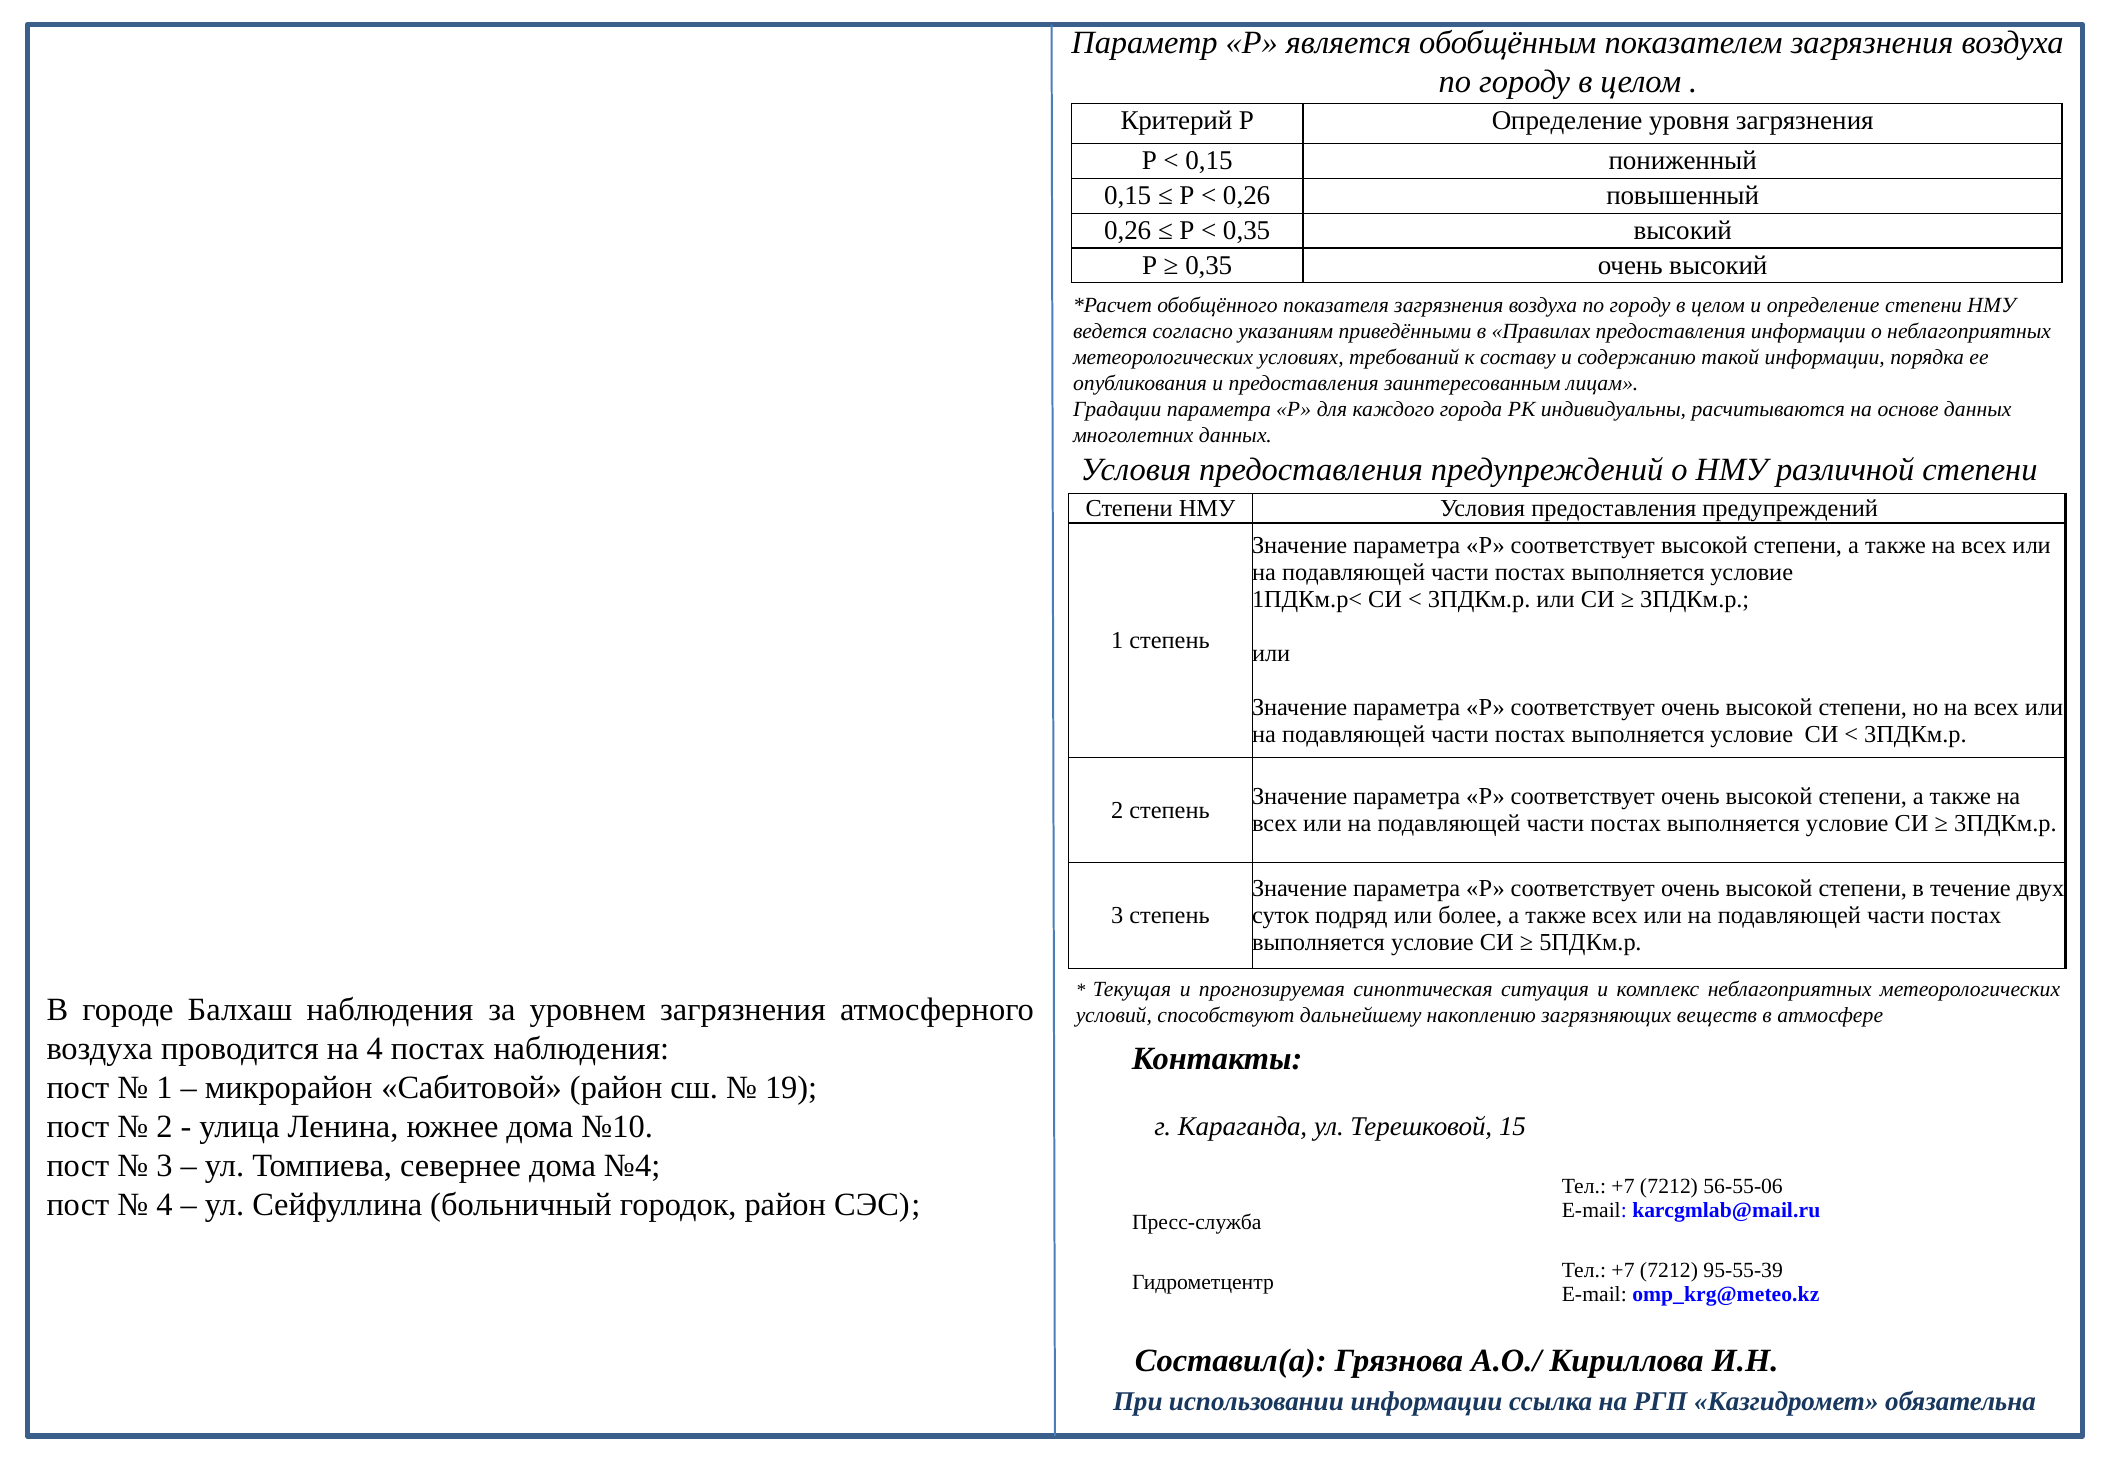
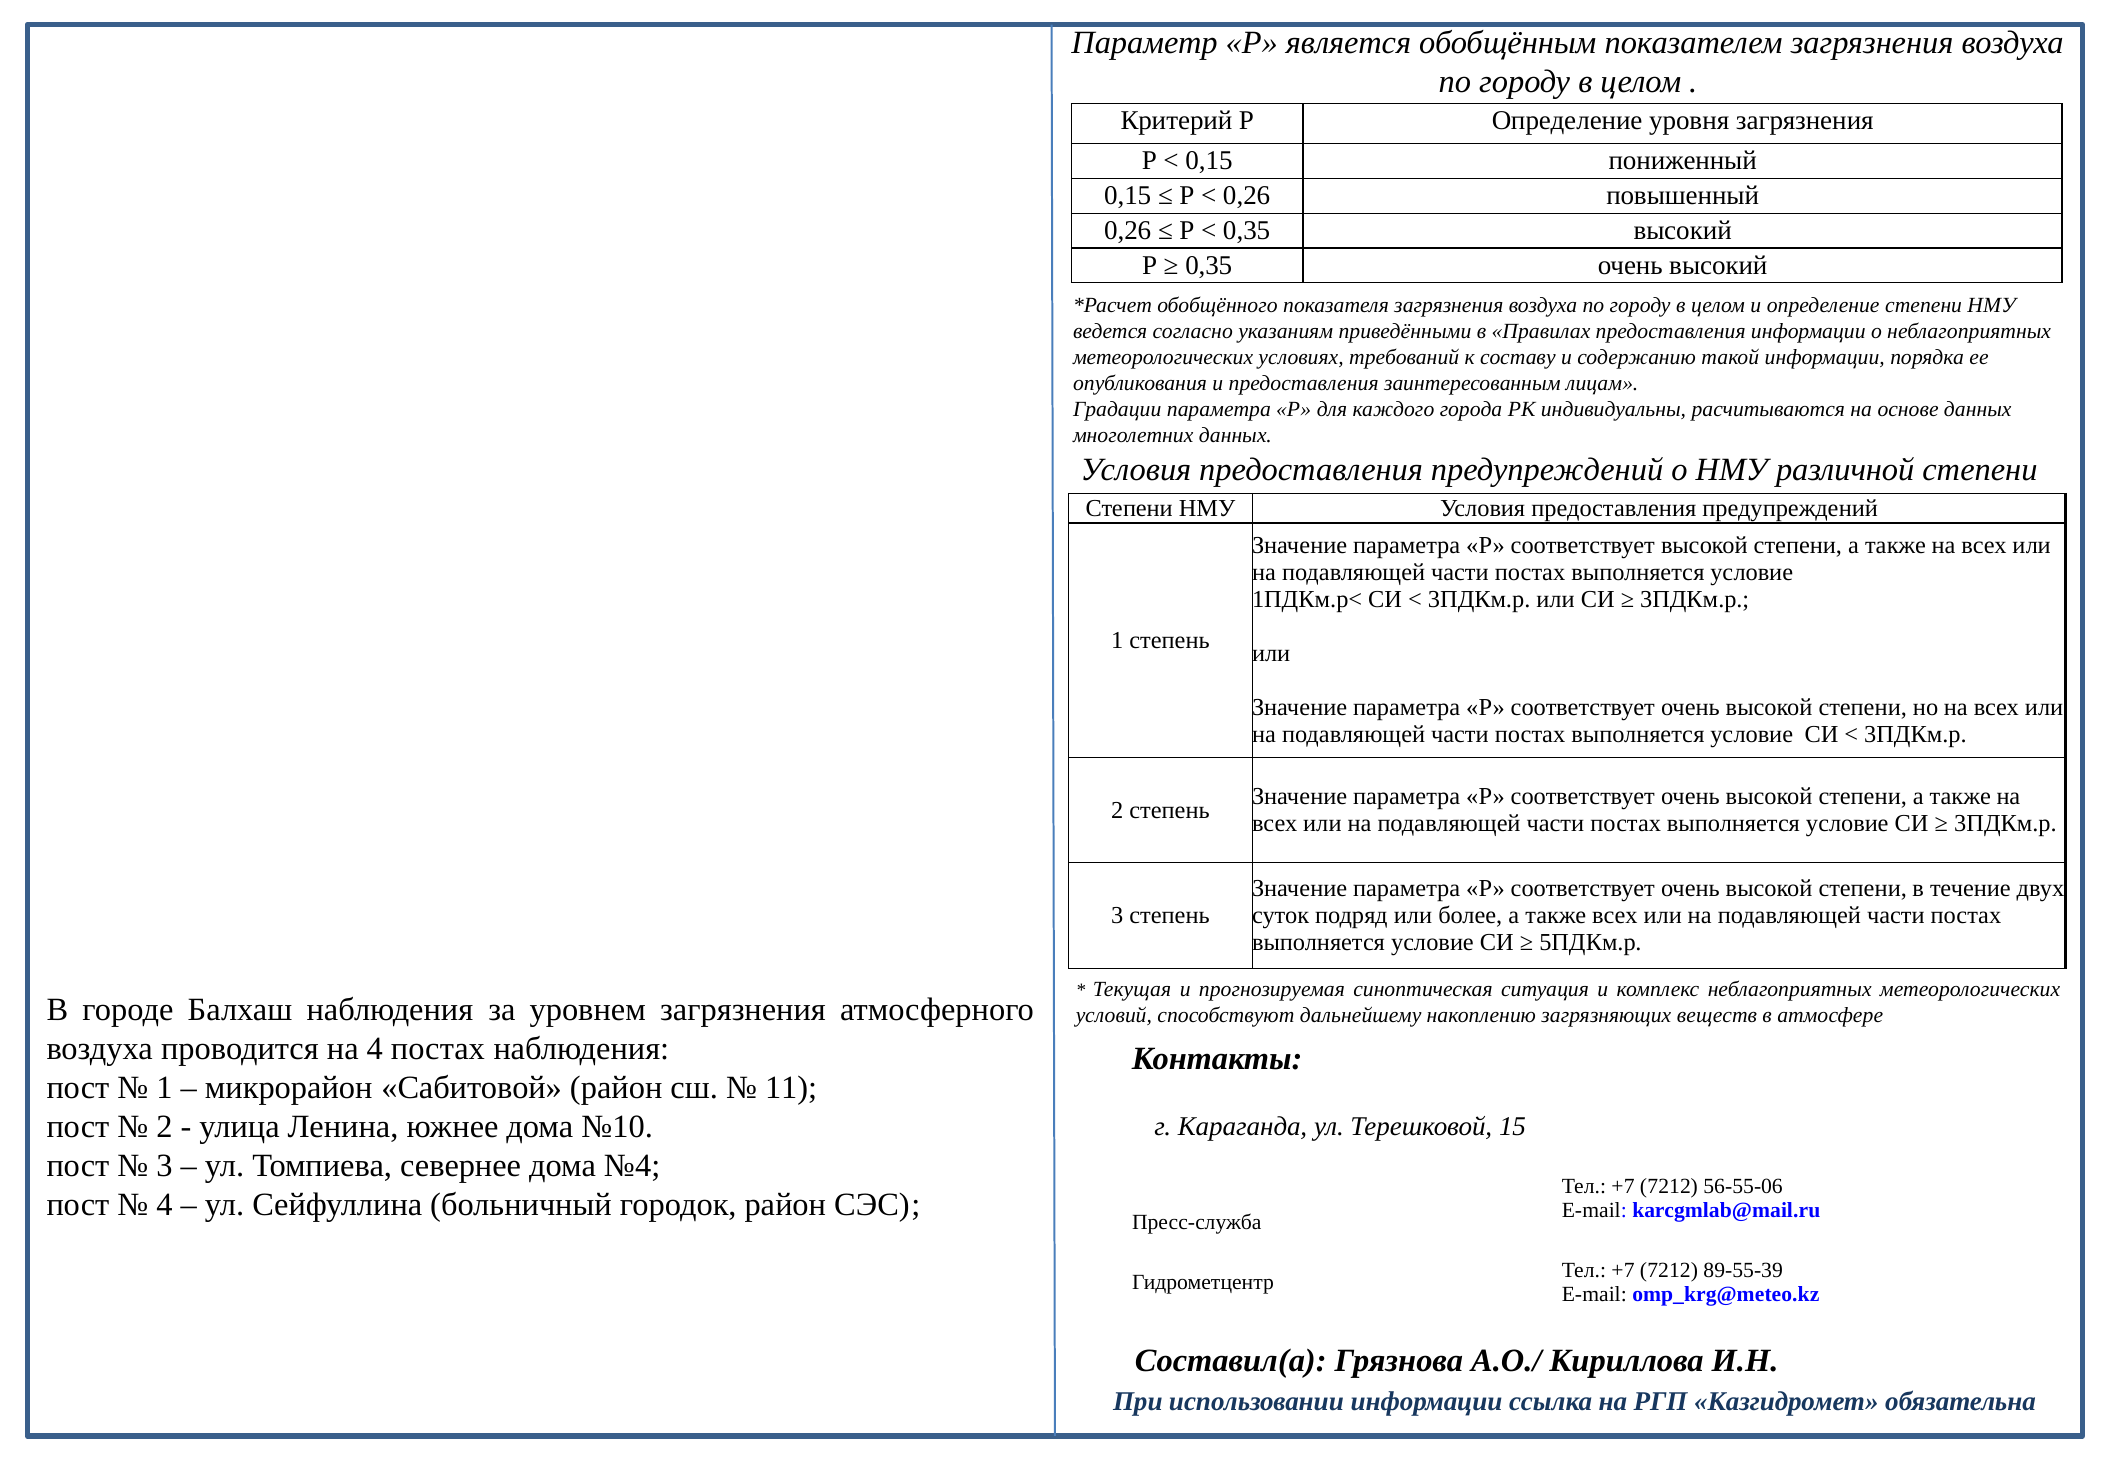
19: 19 -> 11
95-55-39: 95-55-39 -> 89-55-39
